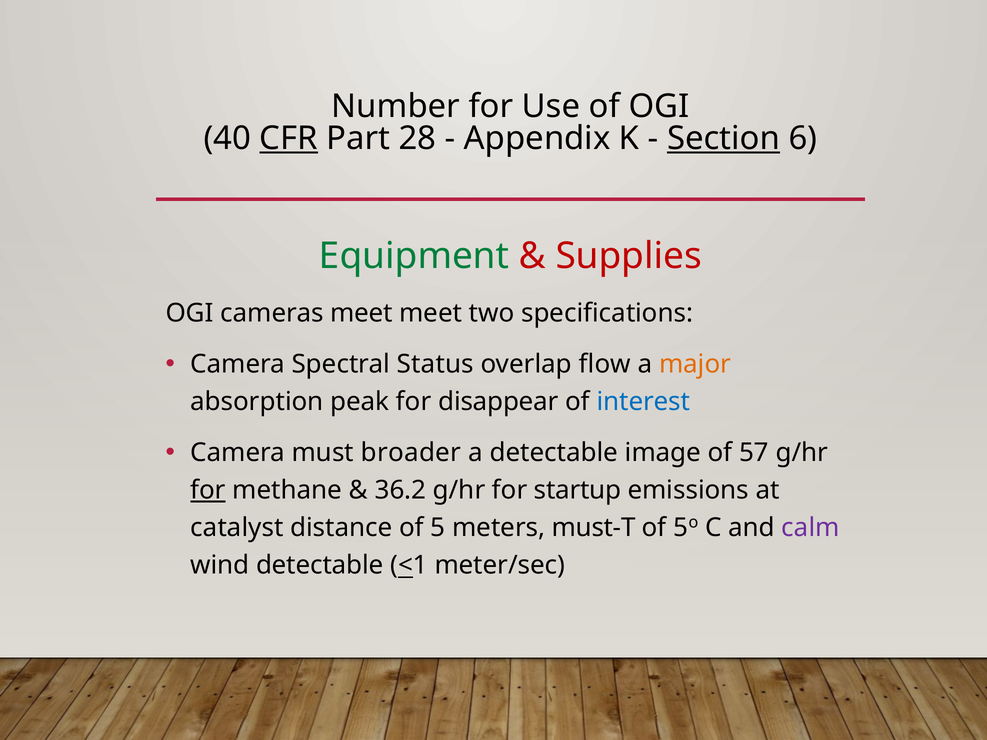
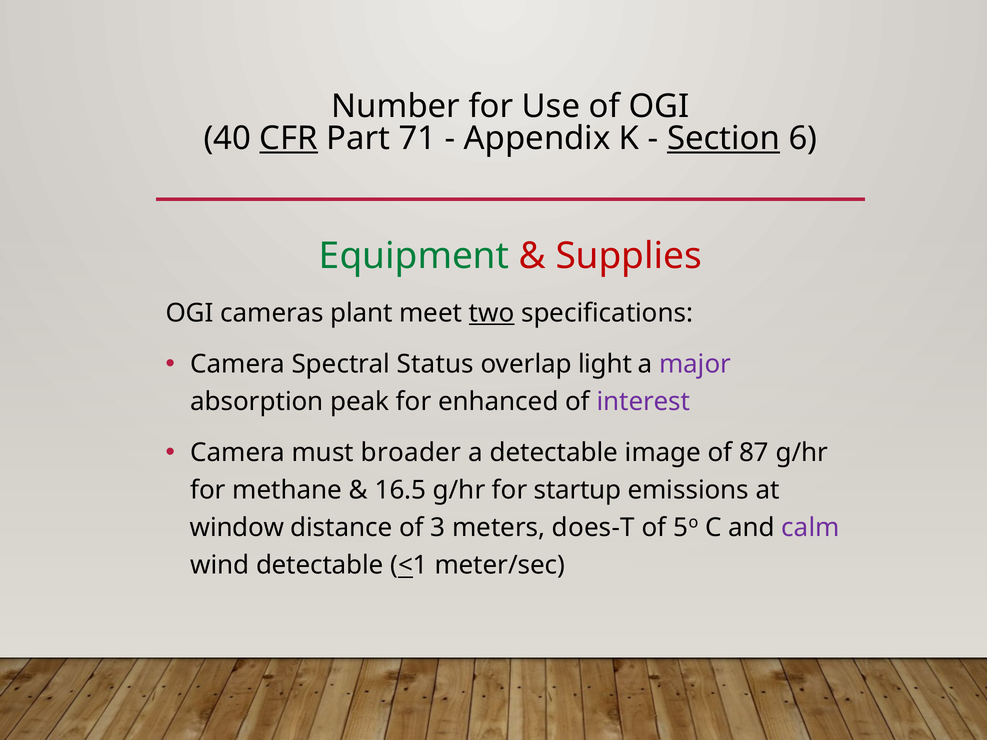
28: 28 -> 71
cameras meet: meet -> plant
two underline: none -> present
flow: flow -> light
major colour: orange -> purple
disappear: disappear -> enhanced
interest colour: blue -> purple
57: 57 -> 87
for at (208, 490) underline: present -> none
36.2: 36.2 -> 16.5
catalyst: catalyst -> window
5: 5 -> 3
must-T: must-T -> does-T
